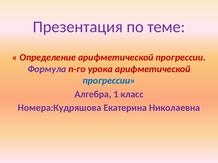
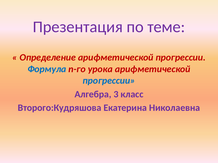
Формула colour: purple -> blue
1: 1 -> 3
Номера:Кудряшова: Номера:Кудряшова -> Второго:Кудряшова
